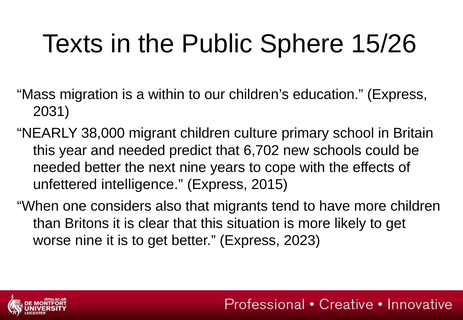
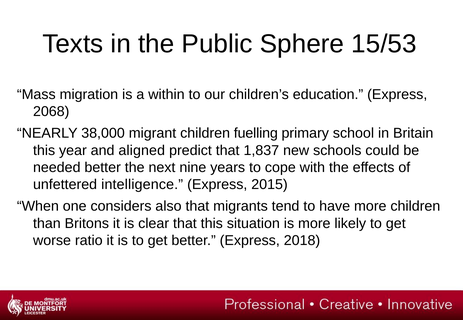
15/26: 15/26 -> 15/53
2031: 2031 -> 2068
culture: culture -> fuelling
and needed: needed -> aligned
6,702: 6,702 -> 1,837
worse nine: nine -> ratio
2023: 2023 -> 2018
